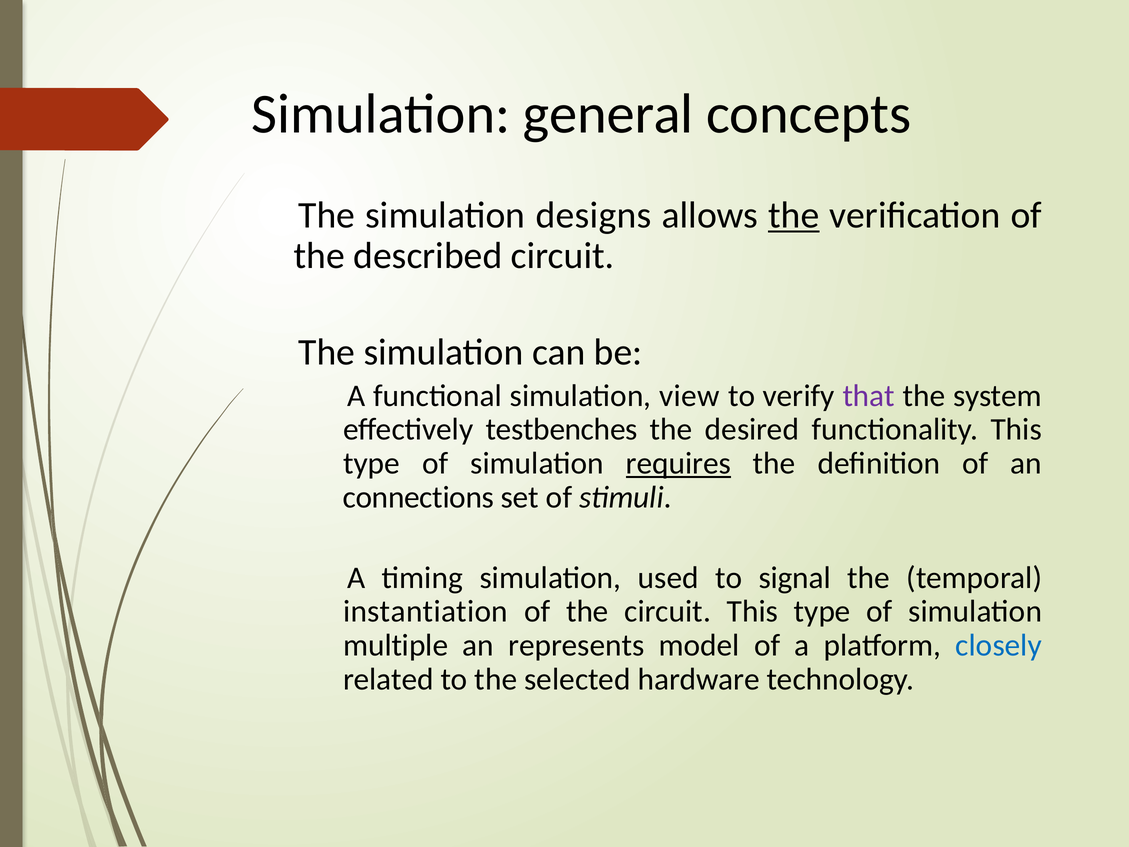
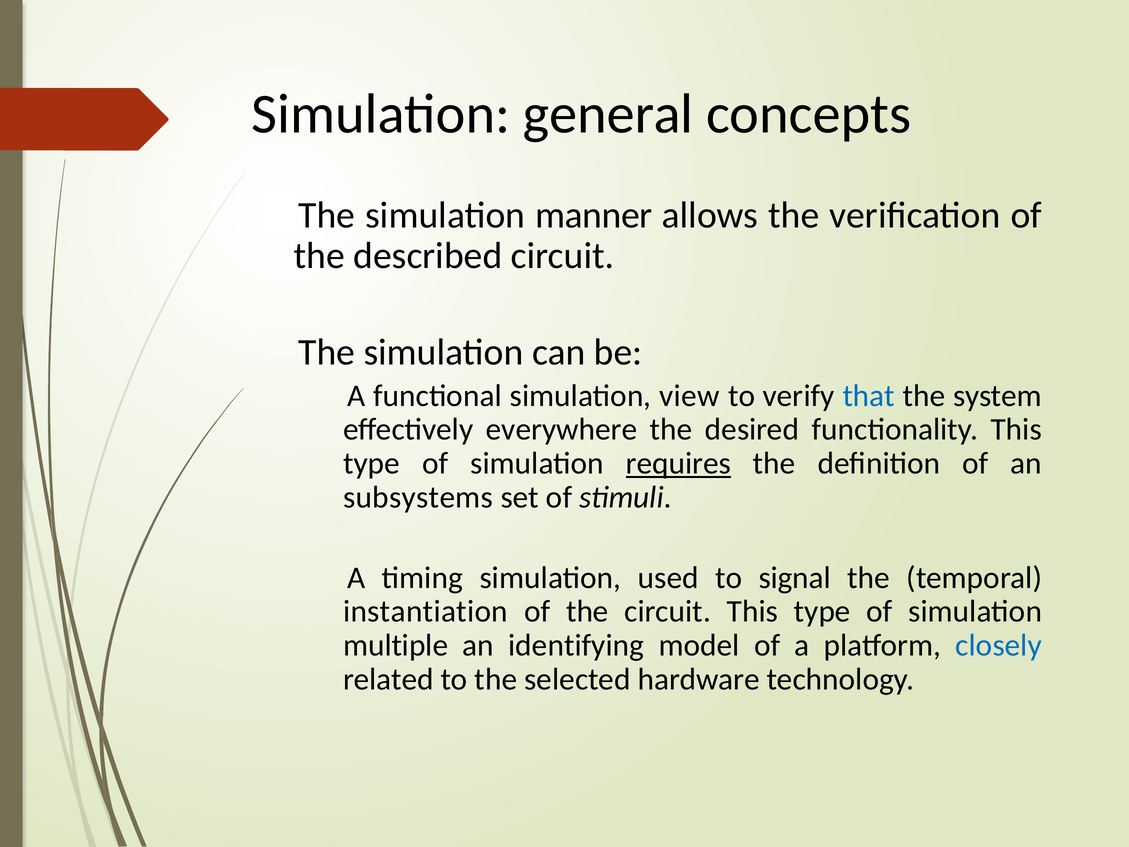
designs: designs -> manner
the at (794, 215) underline: present -> none
that colour: purple -> blue
testbenches: testbenches -> everywhere
connections: connections -> subsystems
represents: represents -> identifying
